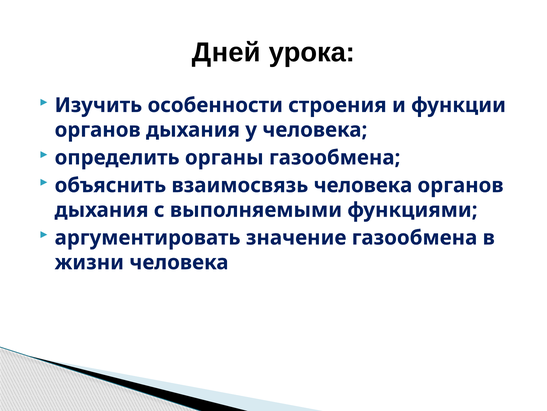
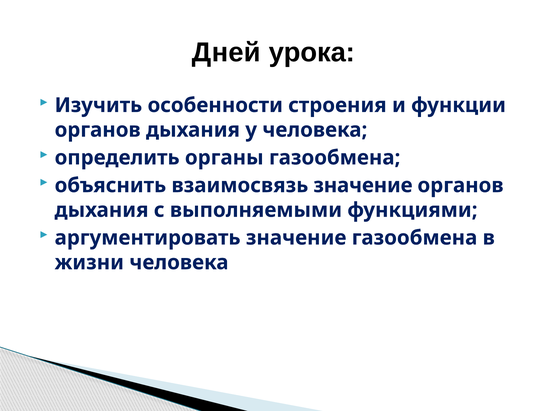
взаимосвязь человека: человека -> значение
